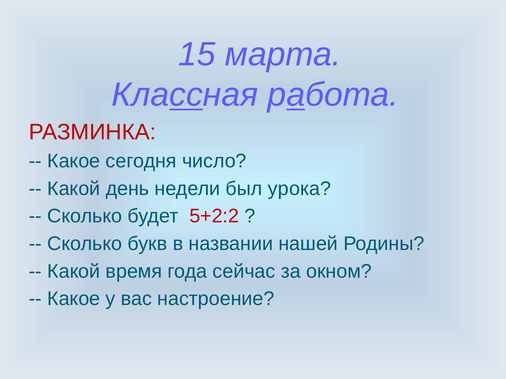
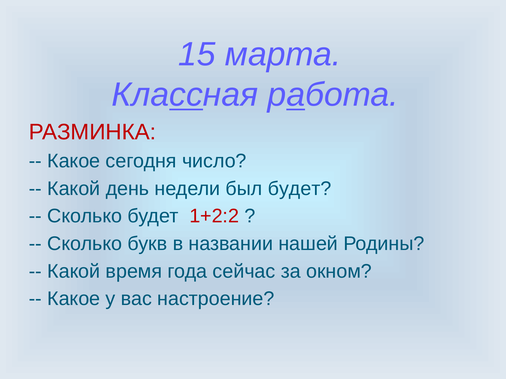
был урока: урока -> будет
5+2:2: 5+2:2 -> 1+2:2
